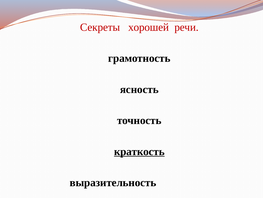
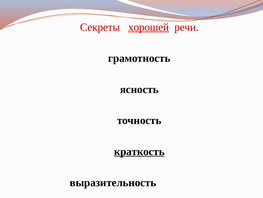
хорошей underline: none -> present
